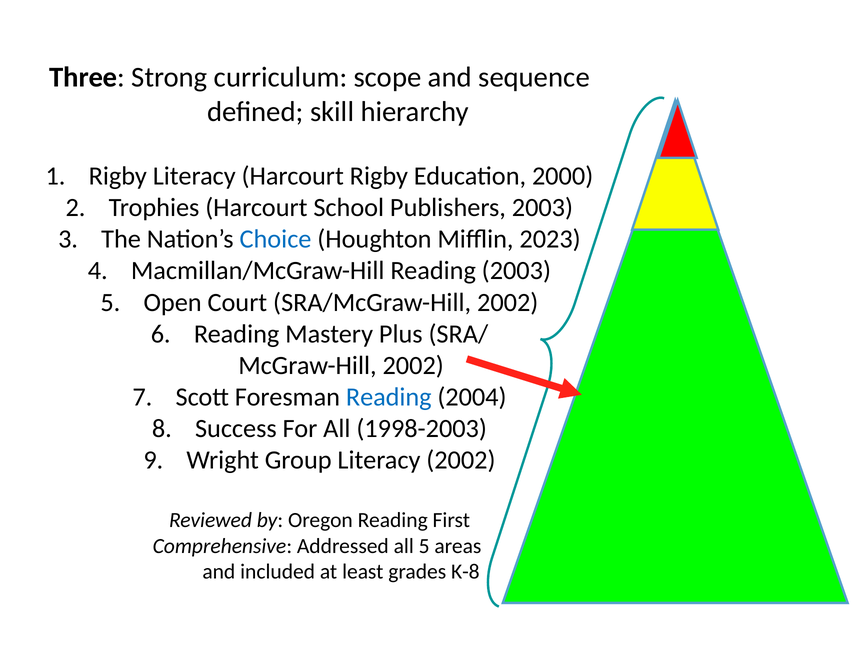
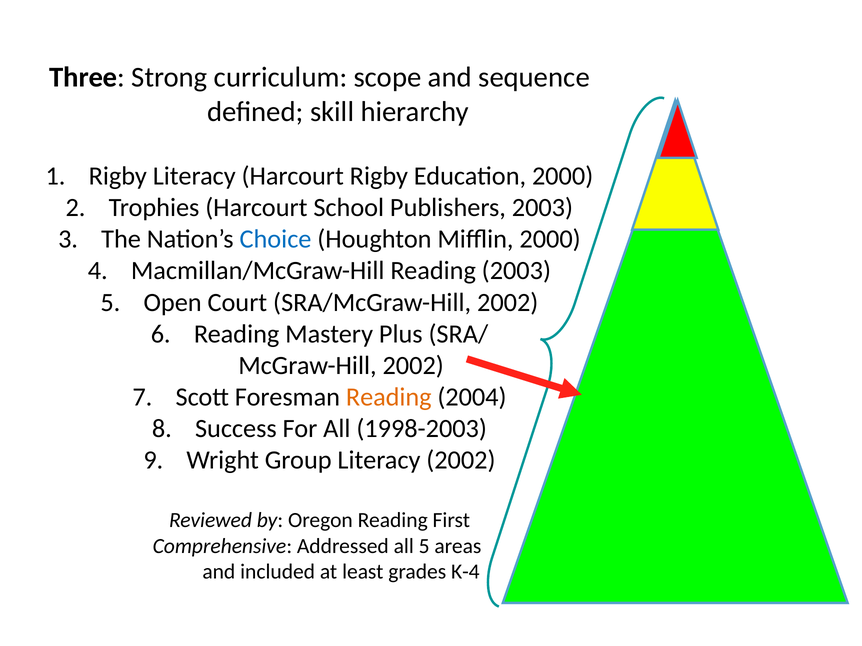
Mifflin 2023: 2023 -> 2000
Reading at (389, 397) colour: blue -> orange
K-8: K-8 -> K-4
